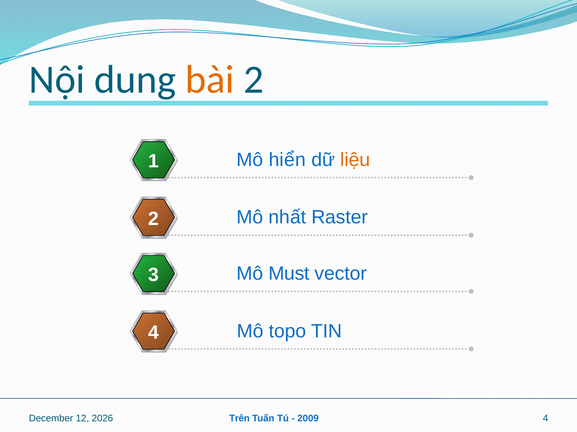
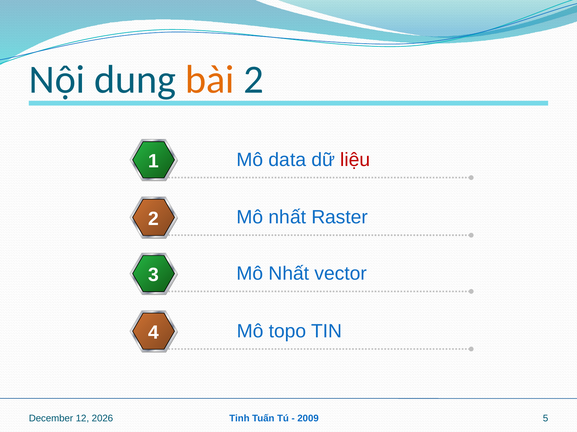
hiển: hiển -> data
liệu colour: orange -> red
Must at (289, 274): Must -> Nhất
Trên: Trên -> Tinh
2009 4: 4 -> 5
